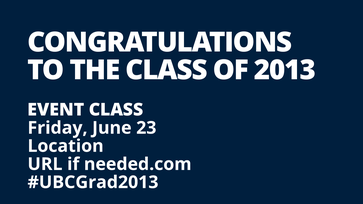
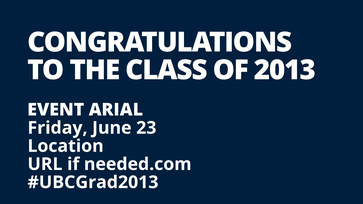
EVENT CLASS: CLASS -> ARIAL
